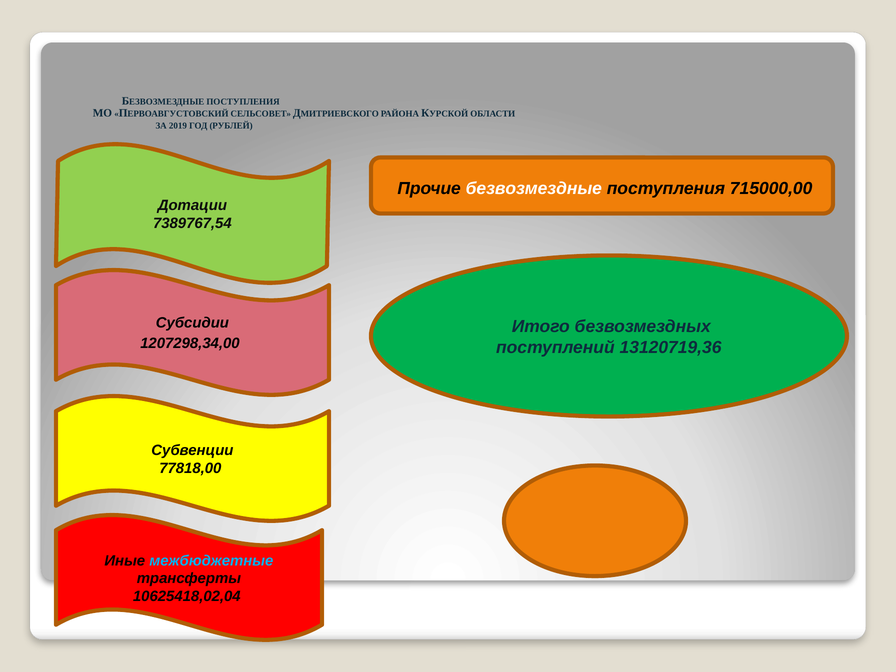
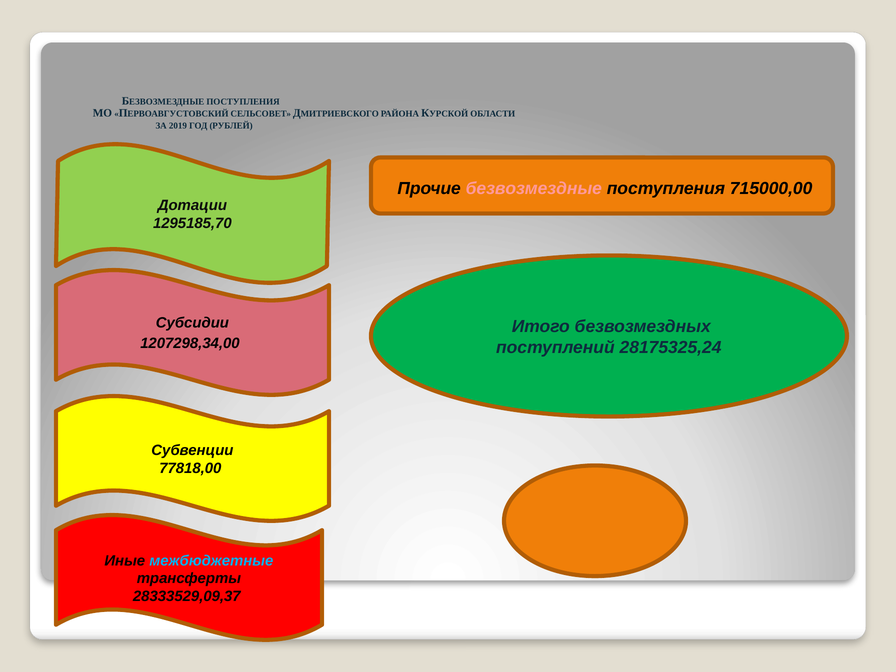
безвозмездные at (534, 189) colour: white -> pink
7389767,54: 7389767,54 -> 1295185,70
13120719,36: 13120719,36 -> 28175325,24
10625418,02,04: 10625418,02,04 -> 28333529,09,37
